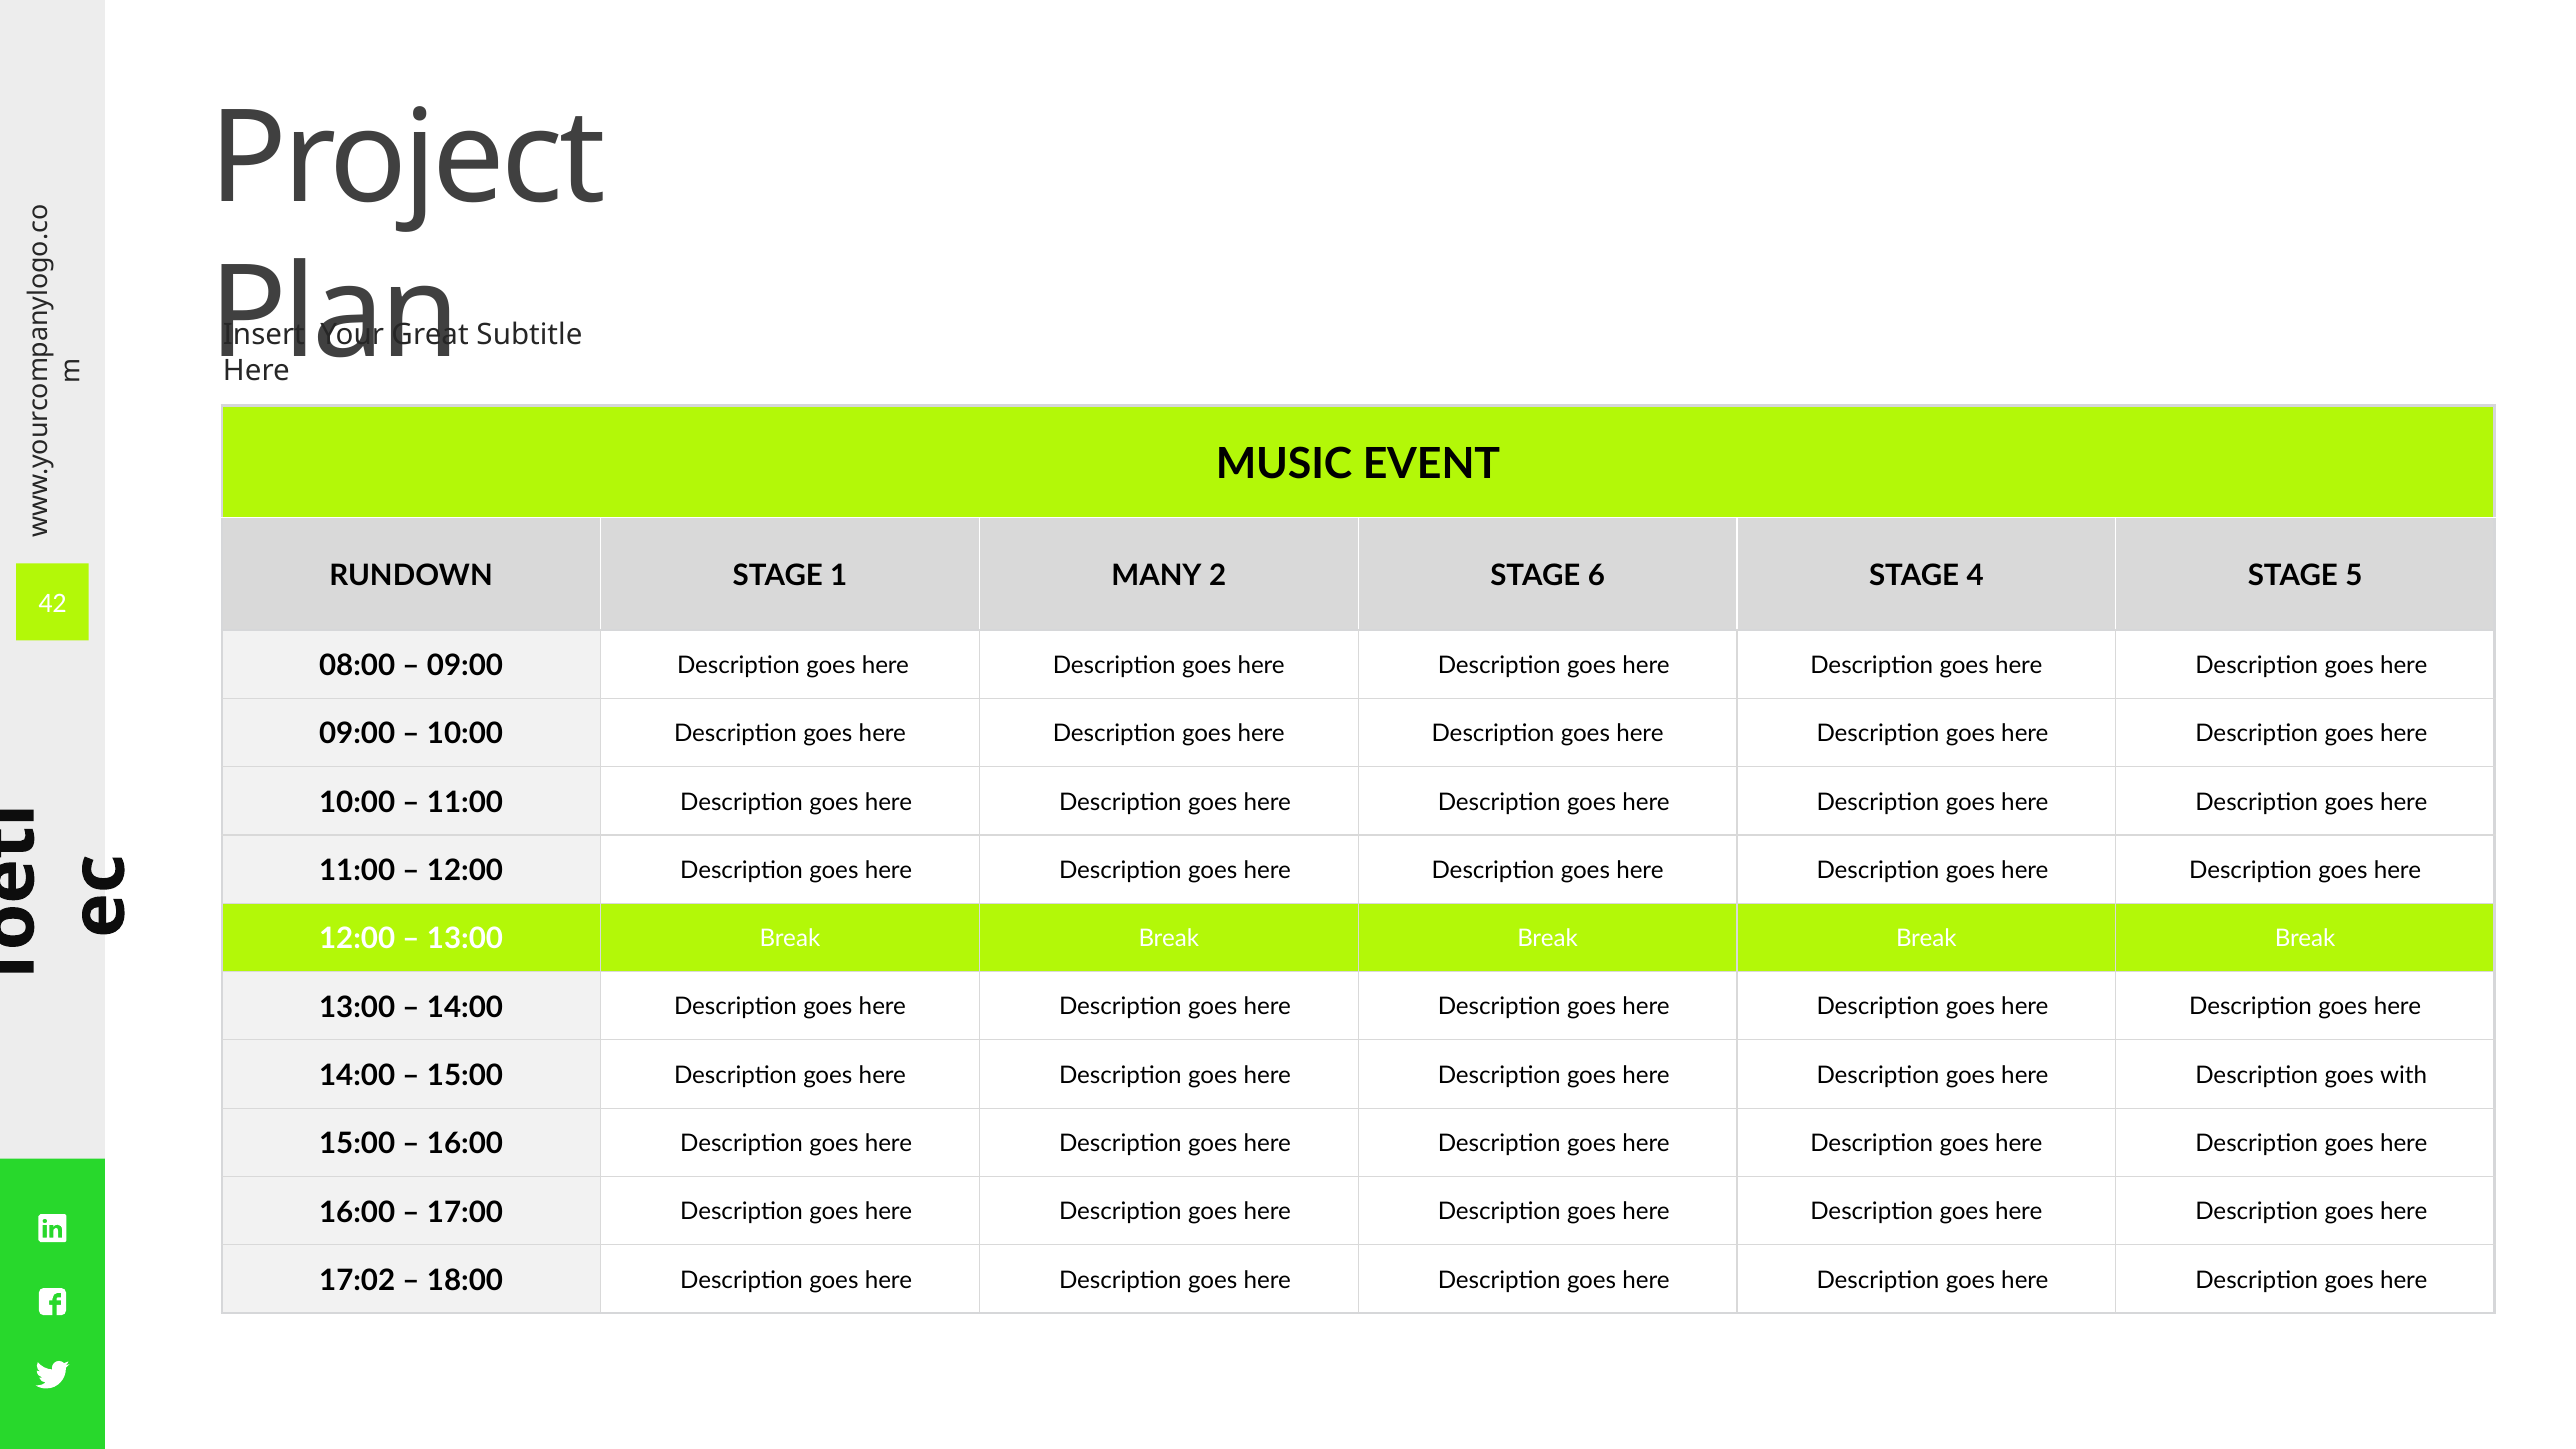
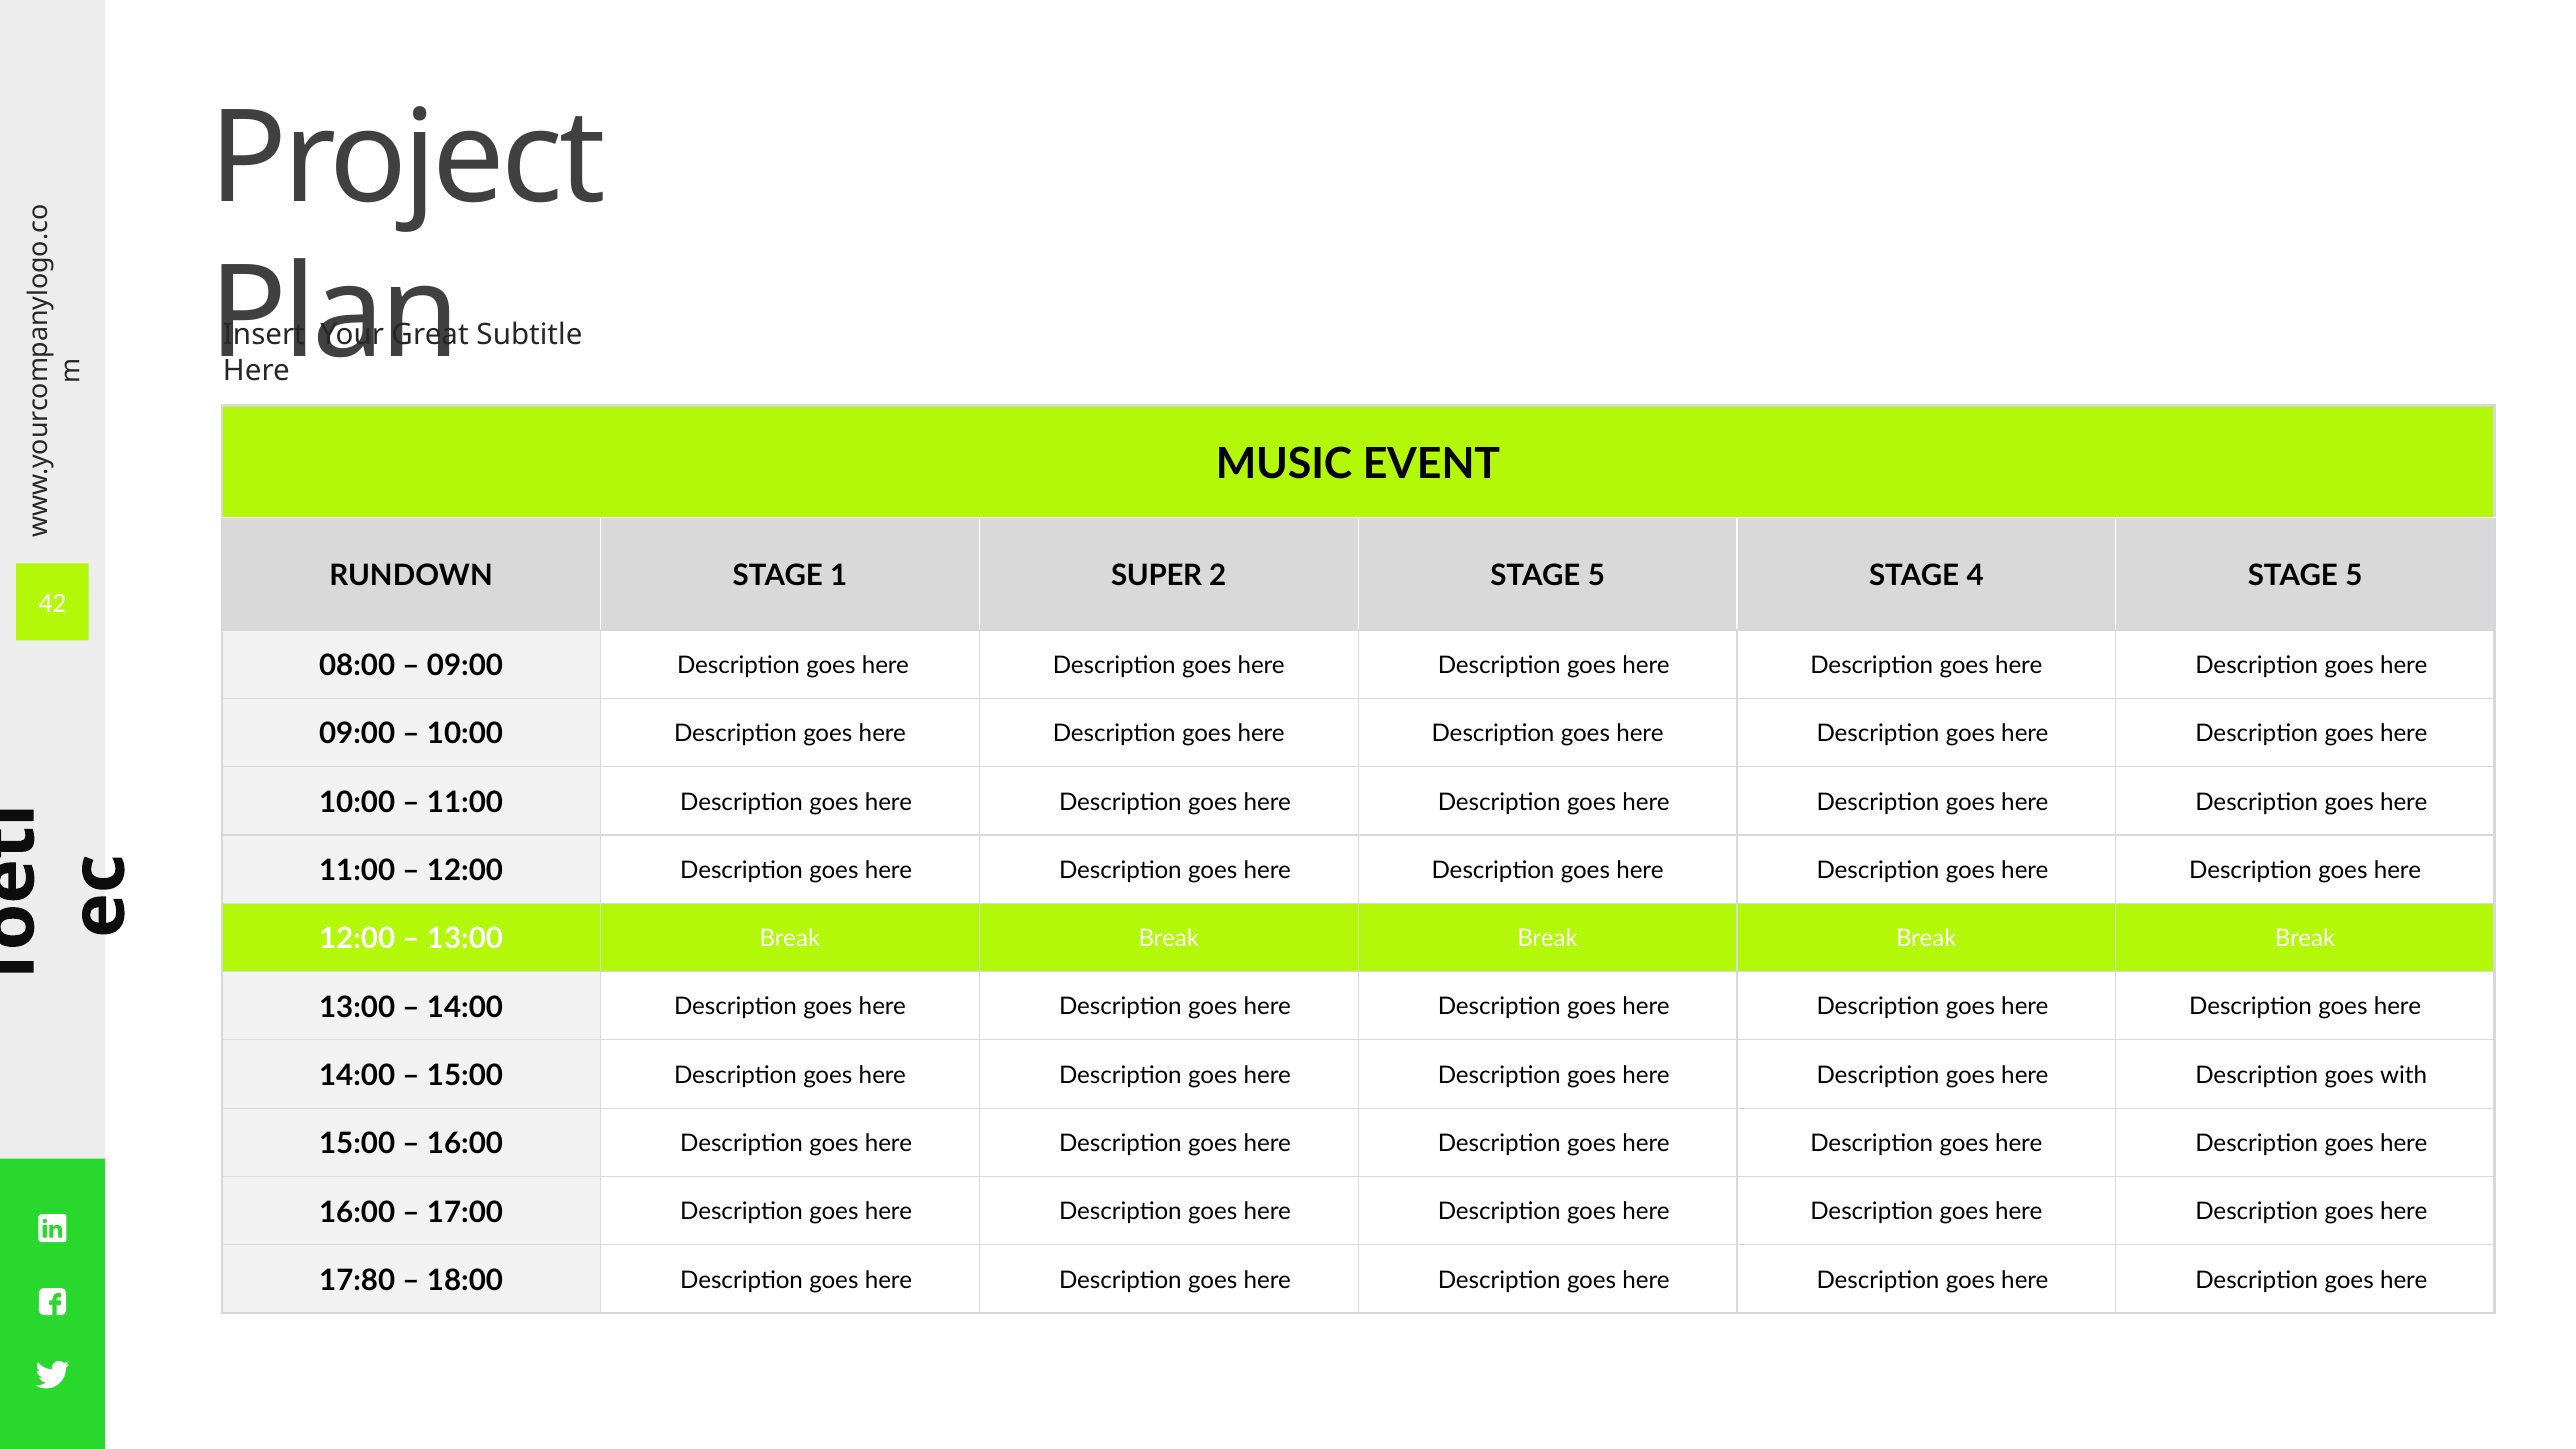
MANY: MANY -> SUPER
2 STAGE 6: 6 -> 5
17:02: 17:02 -> 17:80
